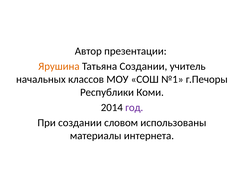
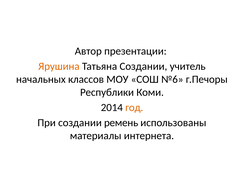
№1: №1 -> №6
год colour: purple -> orange
словом: словом -> ремень
